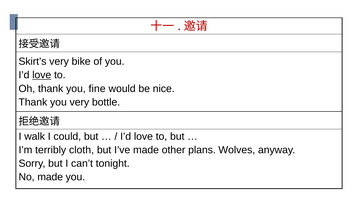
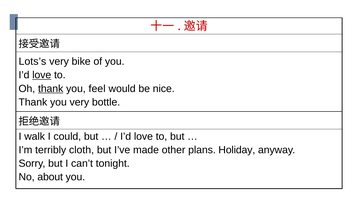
Skirt’s: Skirt’s -> Lots’s
thank at (51, 89) underline: none -> present
fine: fine -> feel
Wolves: Wolves -> Holiday
No made: made -> about
